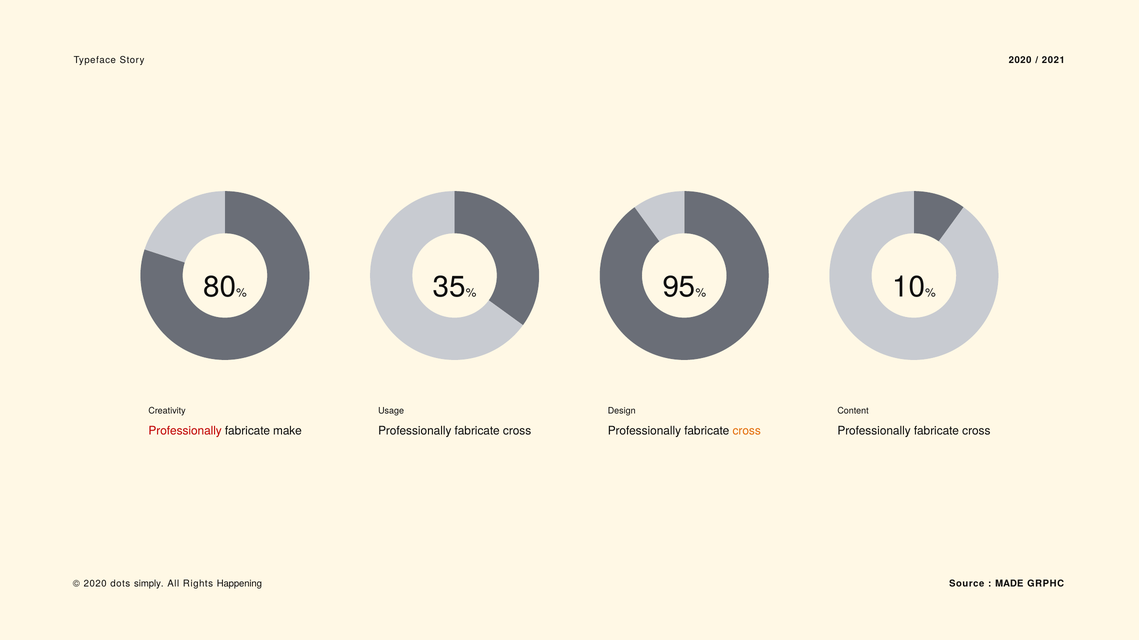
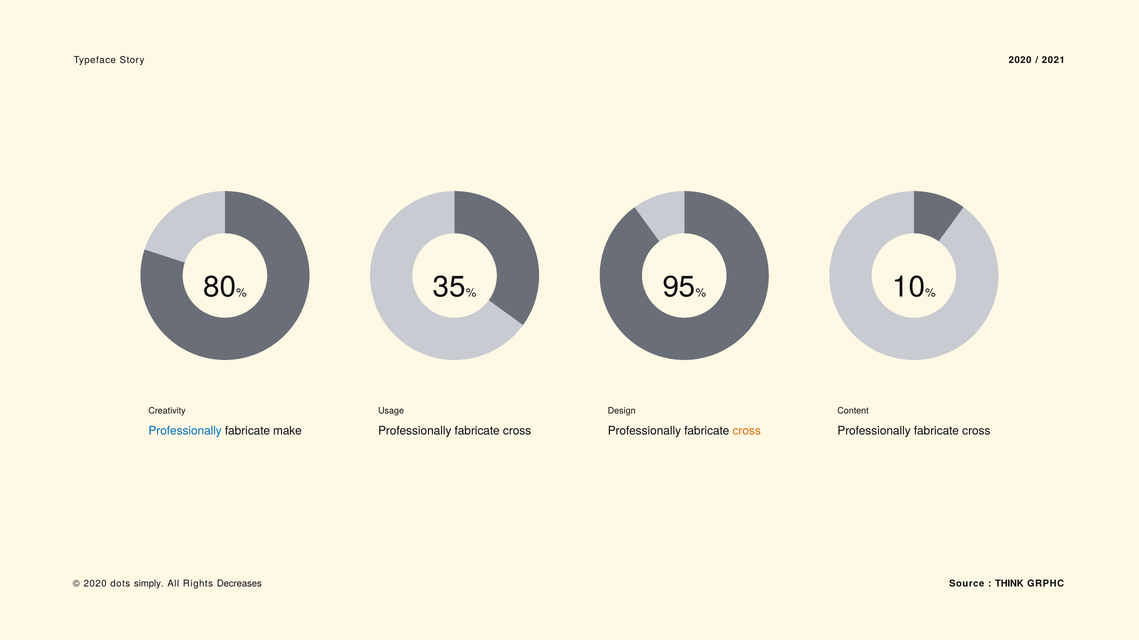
Professionally at (185, 431) colour: red -> blue
Happening: Happening -> Decreases
MADE: MADE -> THINK
